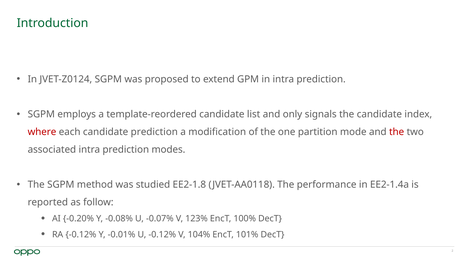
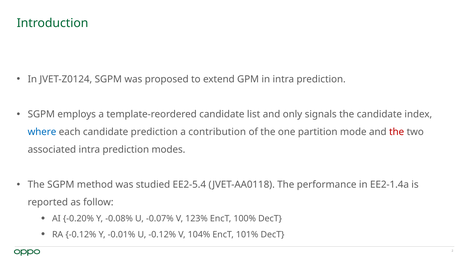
where colour: red -> blue
modification: modification -> contribution
EE2-1.8: EE2-1.8 -> EE2-5.4
